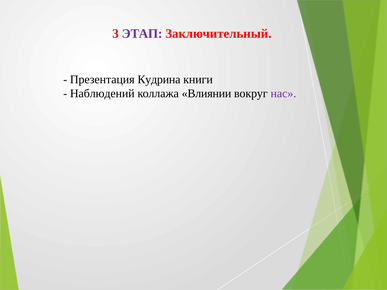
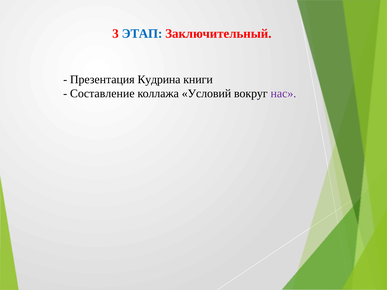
ЭТАП colour: purple -> blue
Наблюдений: Наблюдений -> Составление
Влиянии: Влиянии -> Условий
